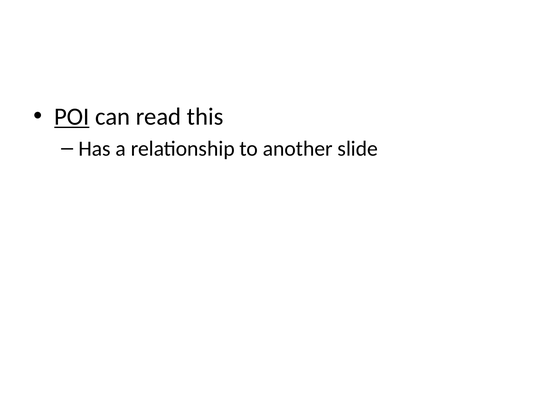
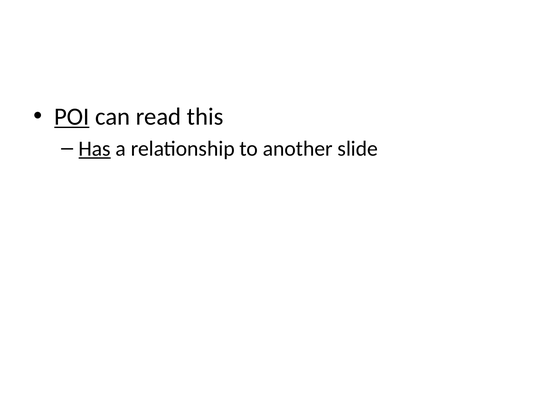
Has underline: none -> present
